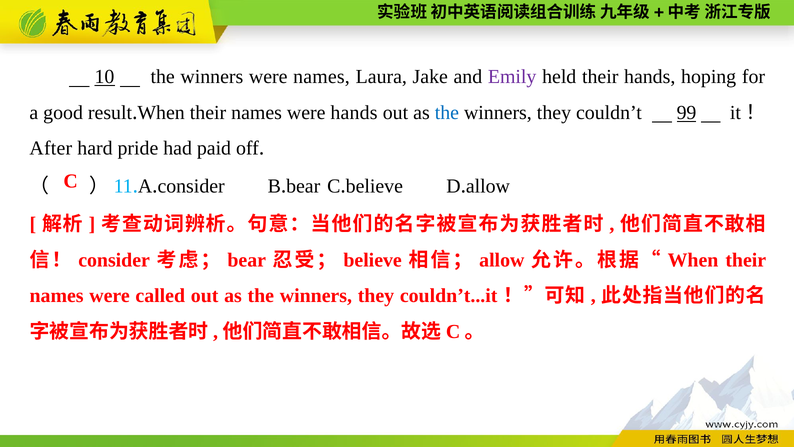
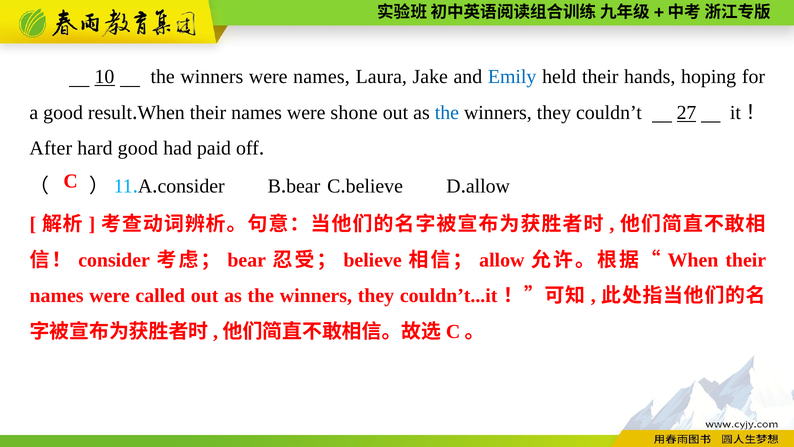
Emily colour: purple -> blue
were hands: hands -> shone
99: 99 -> 27
hard pride: pride -> good
